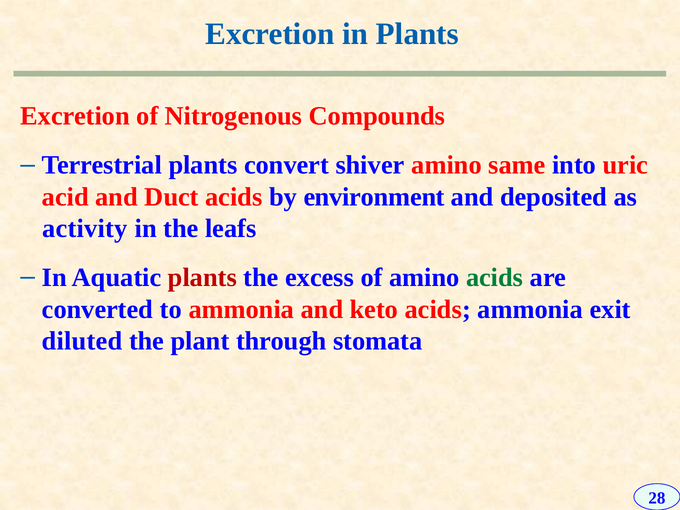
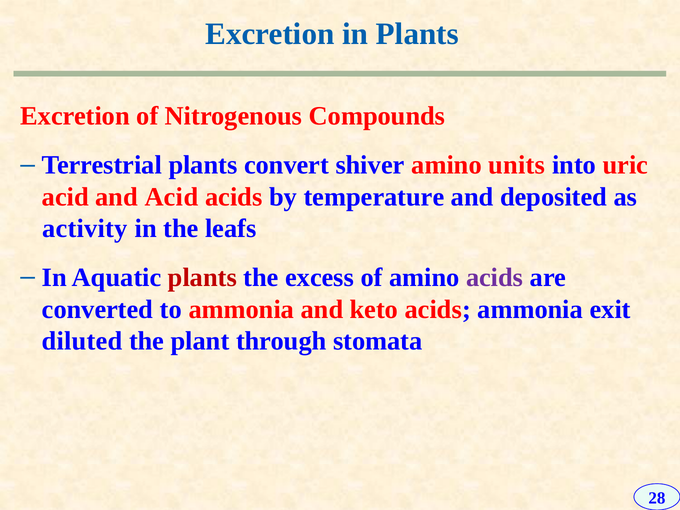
same: same -> units
and Duct: Duct -> Acid
environment: environment -> temperature
acids at (495, 278) colour: green -> purple
